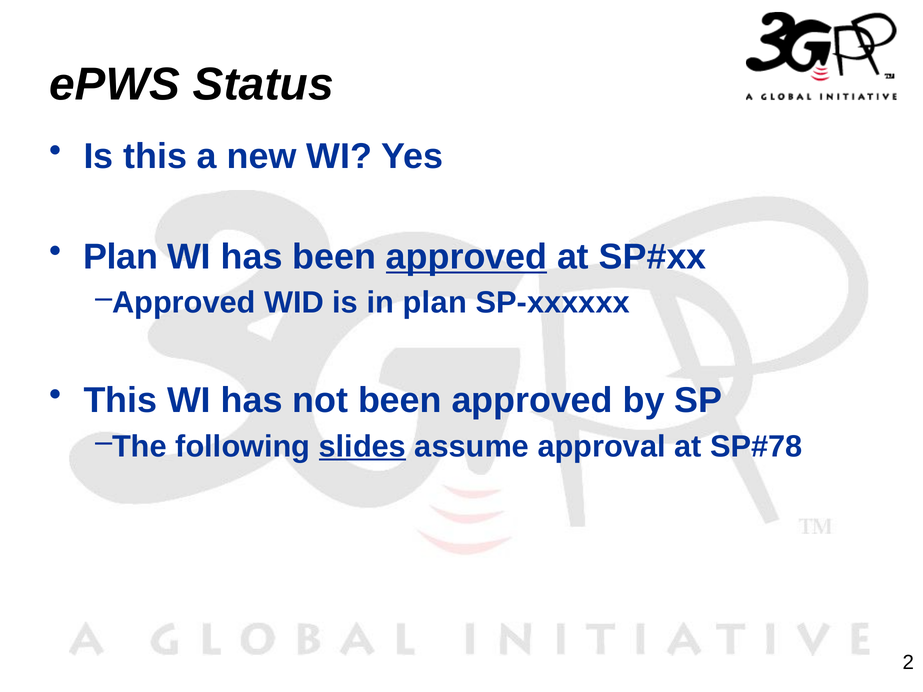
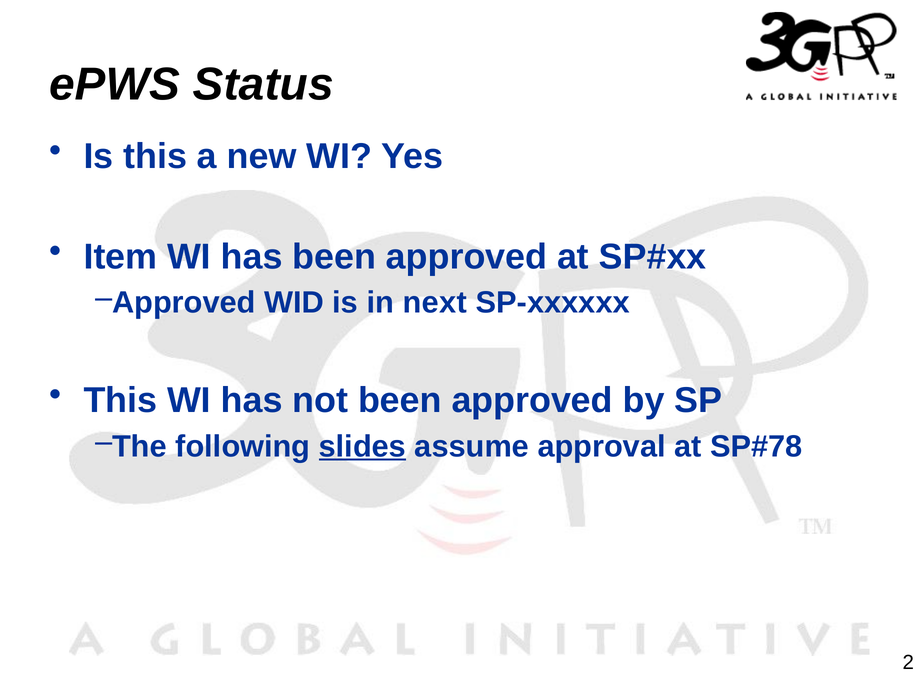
Plan at (121, 257): Plan -> Item
approved at (467, 257) underline: present -> none
in plan: plan -> next
